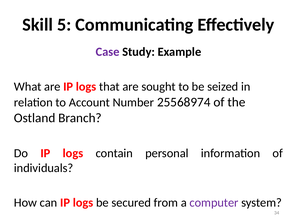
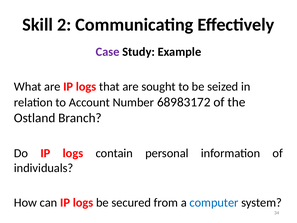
5: 5 -> 2
25568974: 25568974 -> 68983172
computer colour: purple -> blue
